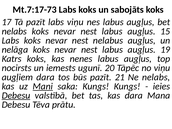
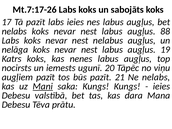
Mt.7:17-73: Mt.7:17-73 -> Mt.7:17-26
labs viņu: viņu -> ieies
15: 15 -> 88
augļiem dara: dara -> pazīt
Debesu at (16, 95) underline: present -> none
